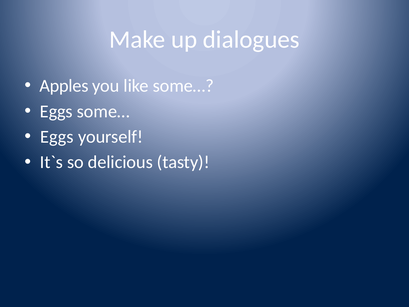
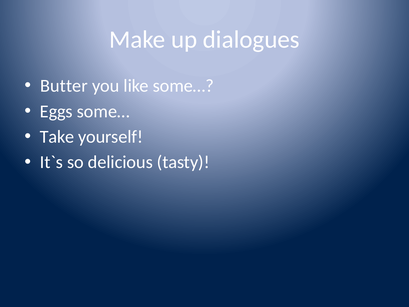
Apples: Apples -> Butter
Eggs at (57, 137): Eggs -> Take
